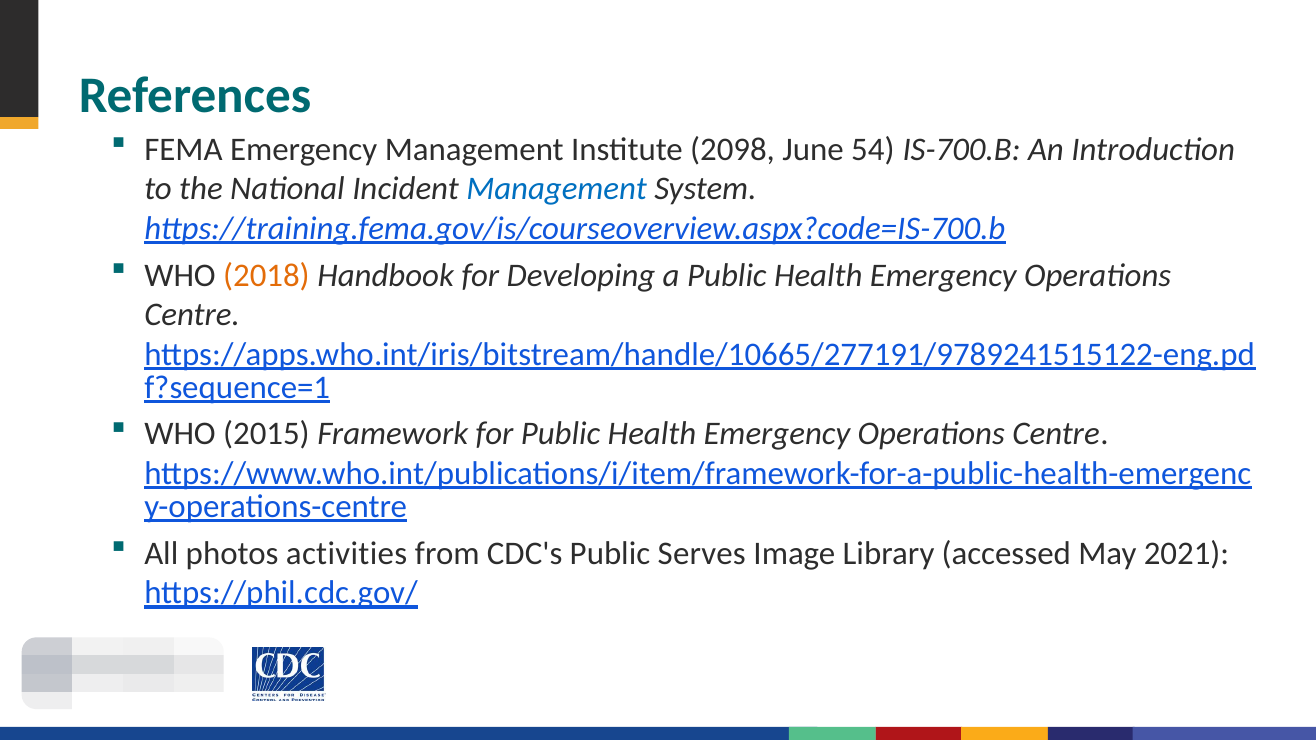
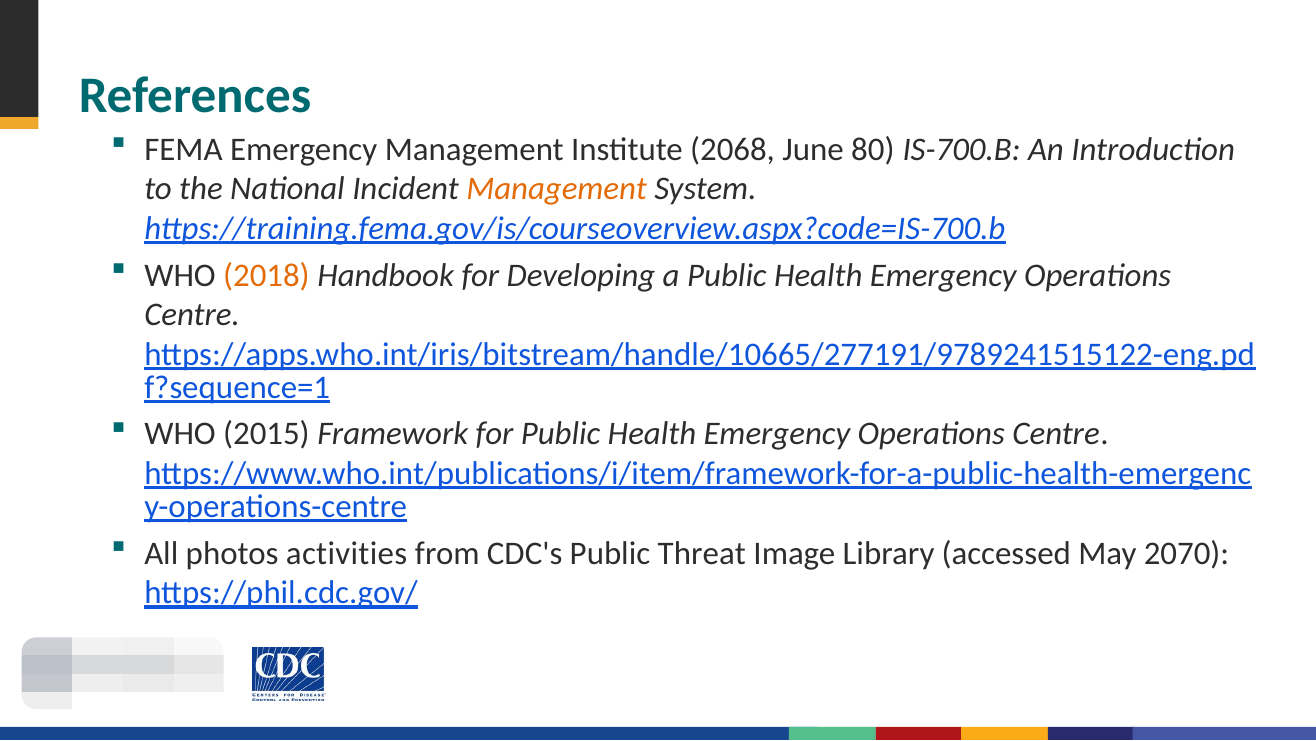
2098: 2098 -> 2068
54: 54 -> 80
Management at (557, 189) colour: blue -> orange
Serves: Serves -> Threat
2021: 2021 -> 2070
